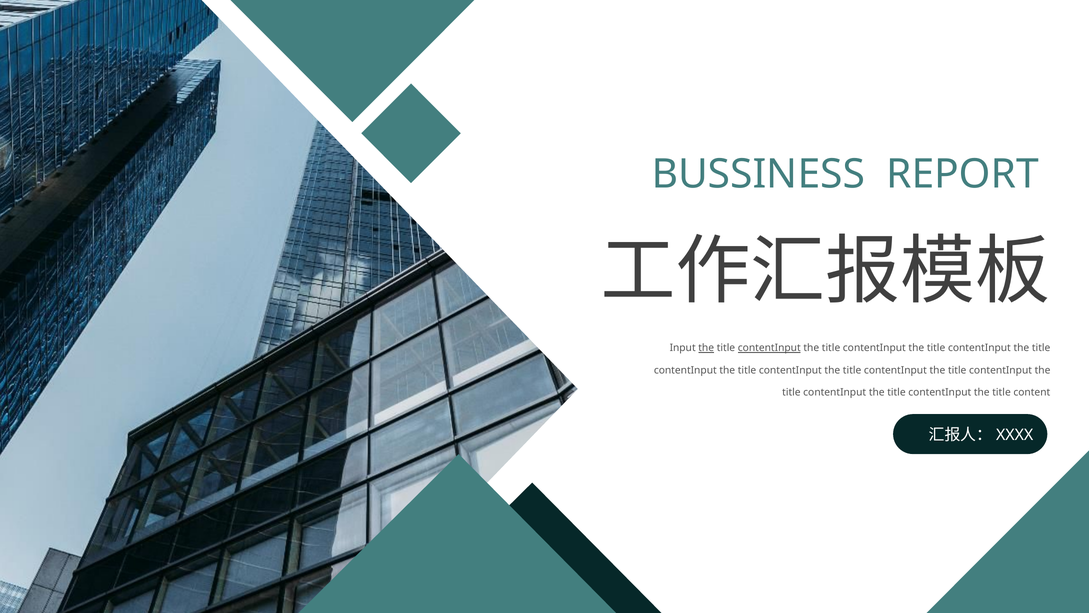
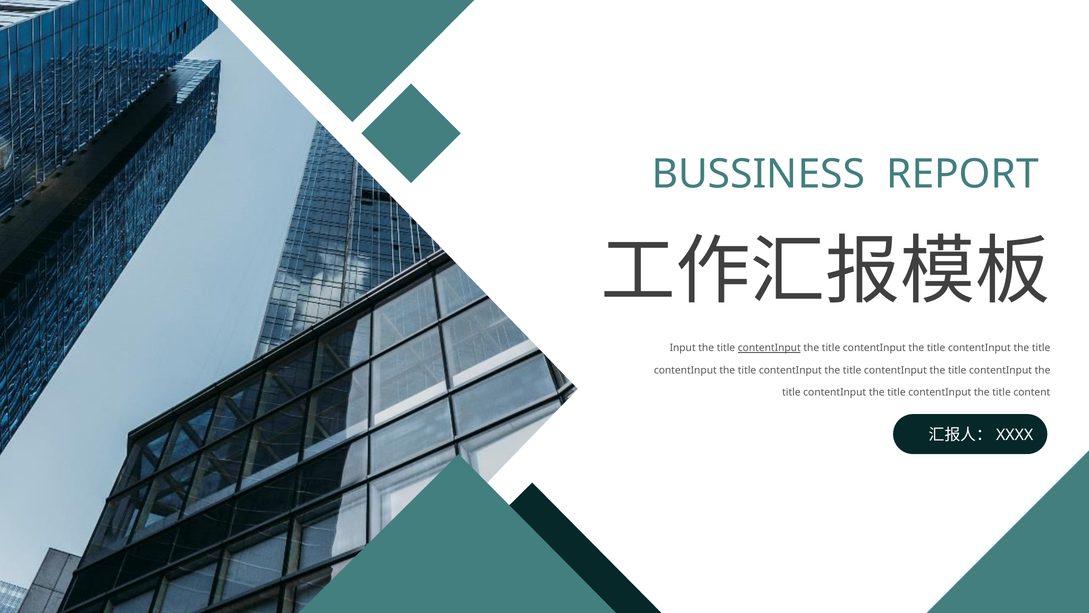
the at (706, 348) underline: present -> none
